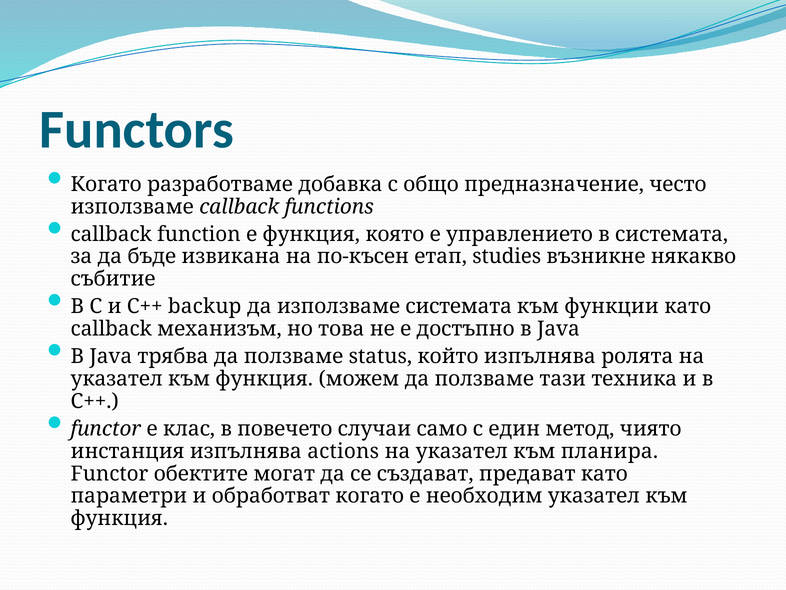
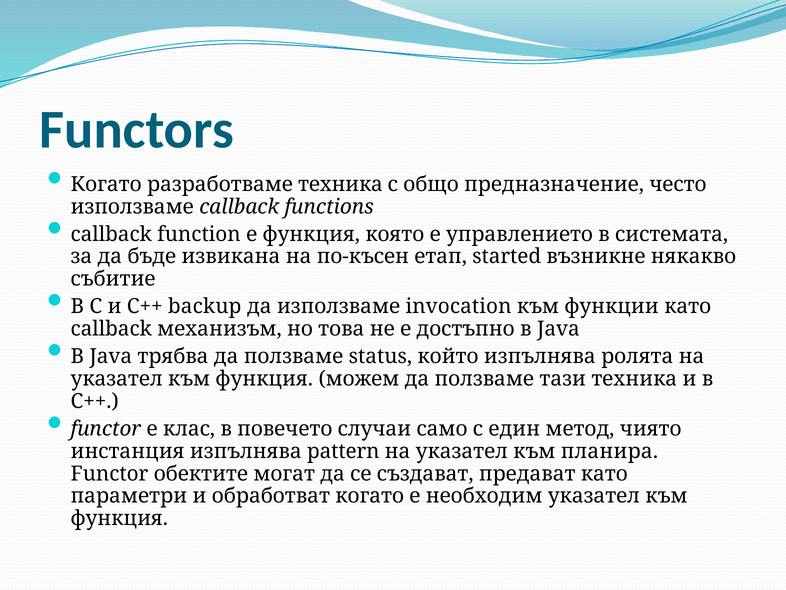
разработваме добавка: добавка -> техника
studies: studies -> started
използваме системата: системата -> invocation
actions: actions -> pattern
